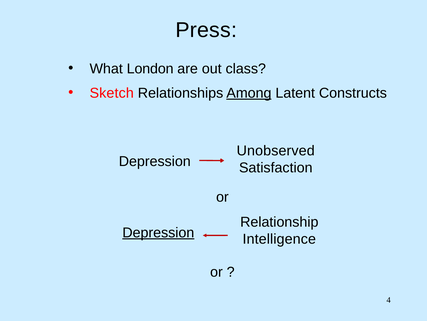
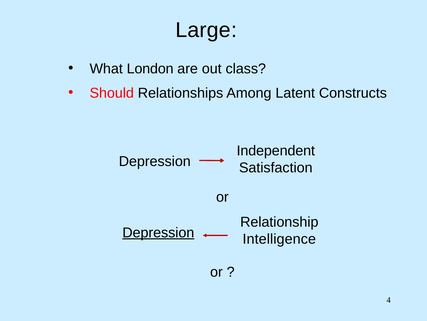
Press: Press -> Large
Sketch: Sketch -> Should
Among underline: present -> none
Unobserved: Unobserved -> Independent
